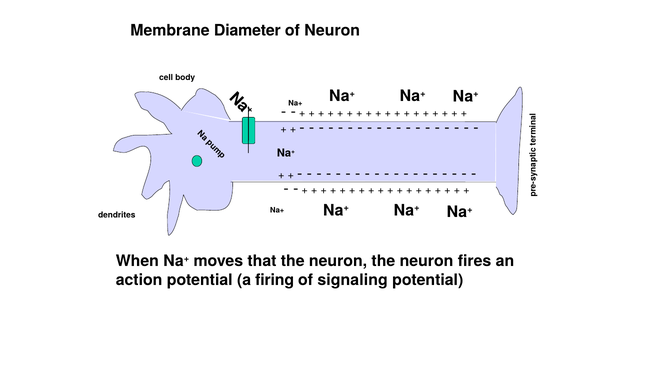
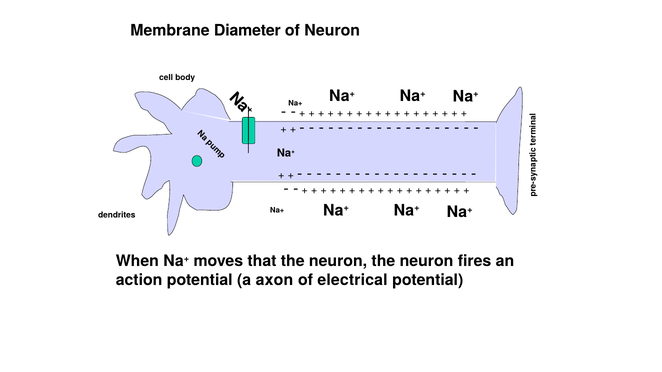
firing: firing -> axon
signaling: signaling -> electrical
